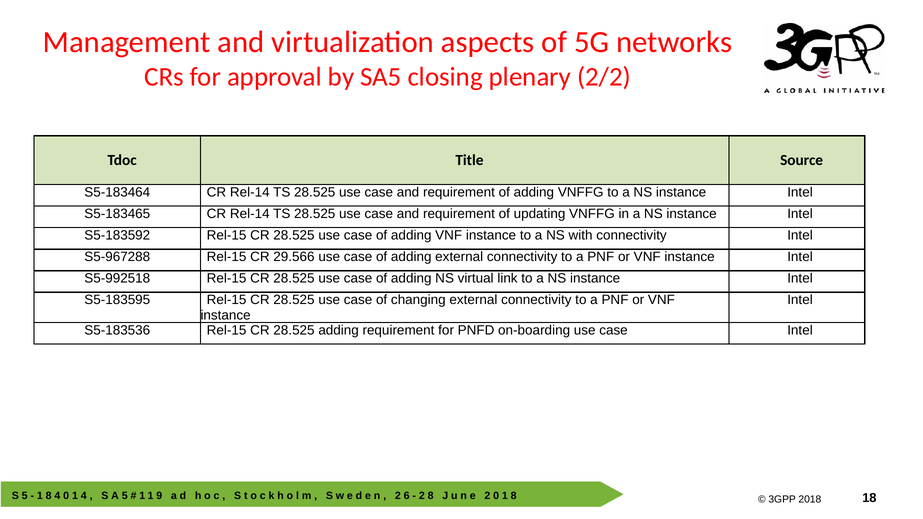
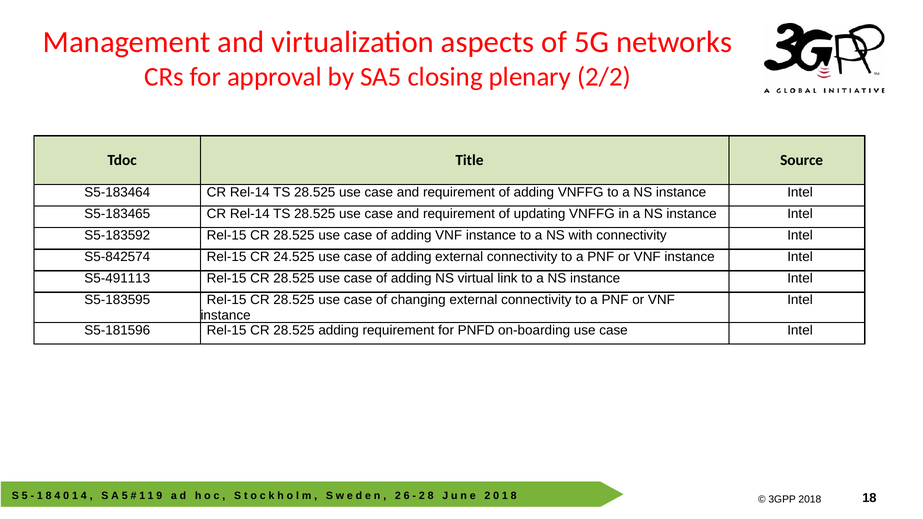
S5‑967288: S5‑967288 -> S5‑842574
29.566: 29.566 -> 24.525
S5‑992518: S5‑992518 -> S5‑491113
S5‑183536: S5‑183536 -> S5‑181596
